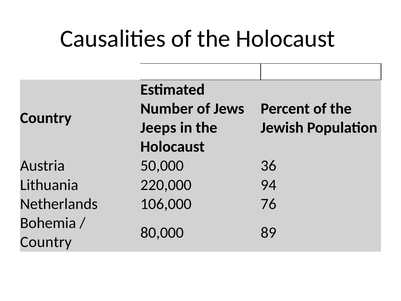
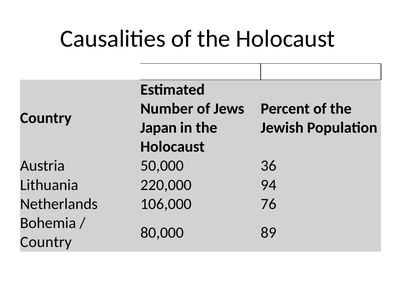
Jeeps: Jeeps -> Japan
